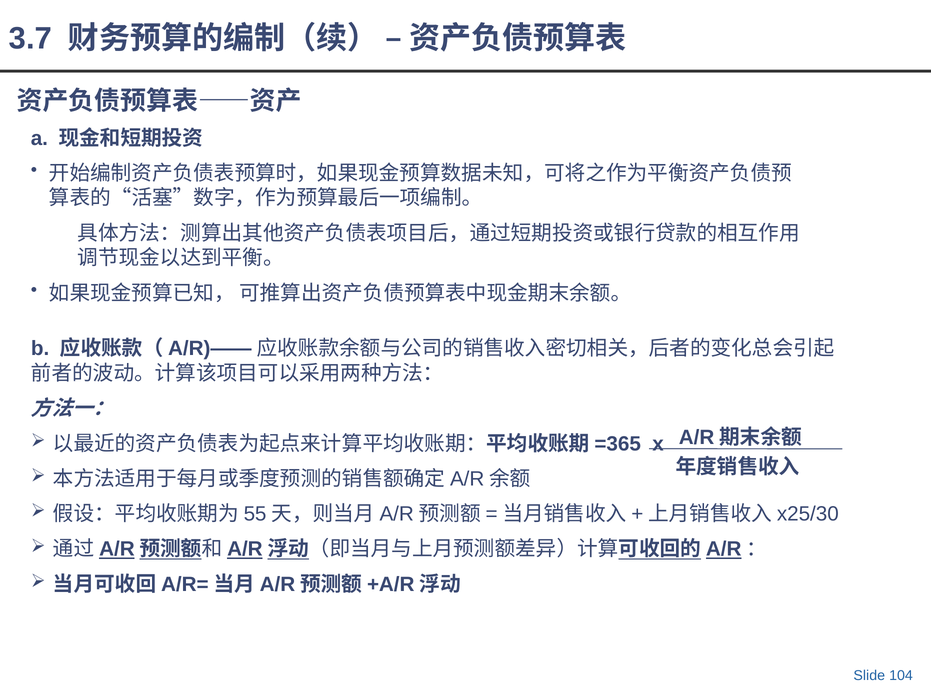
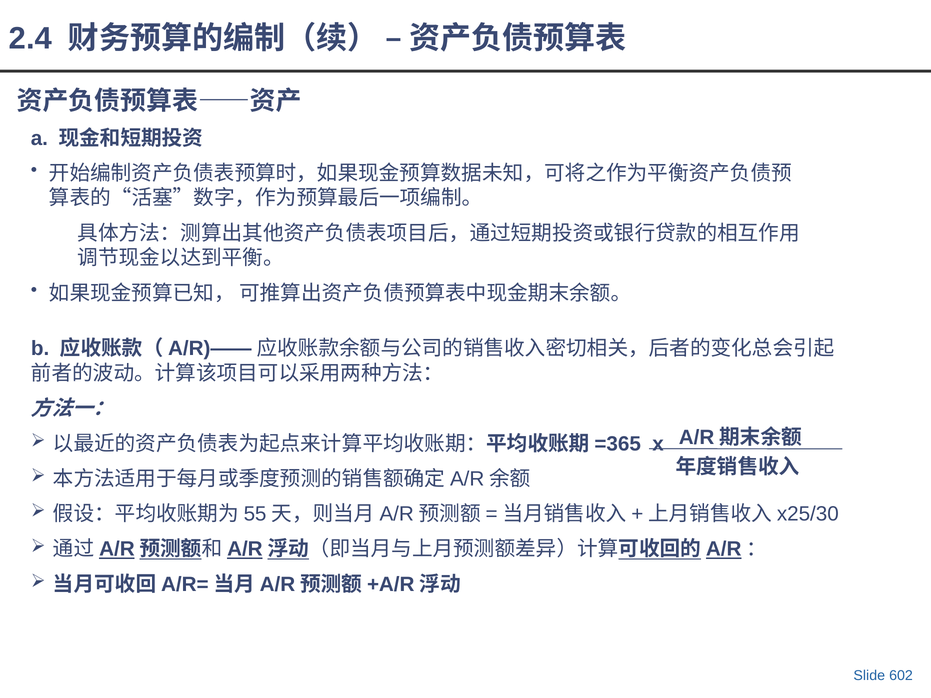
3.7: 3.7 -> 2.4
104: 104 -> 602
